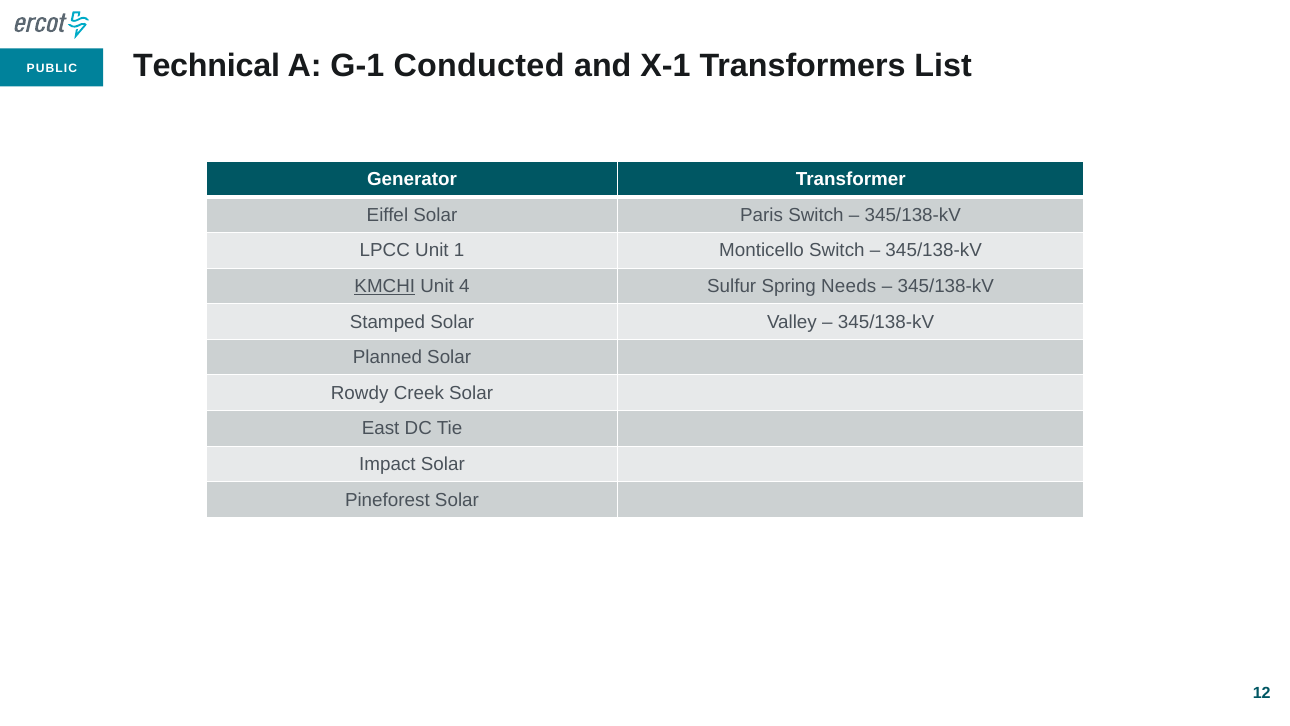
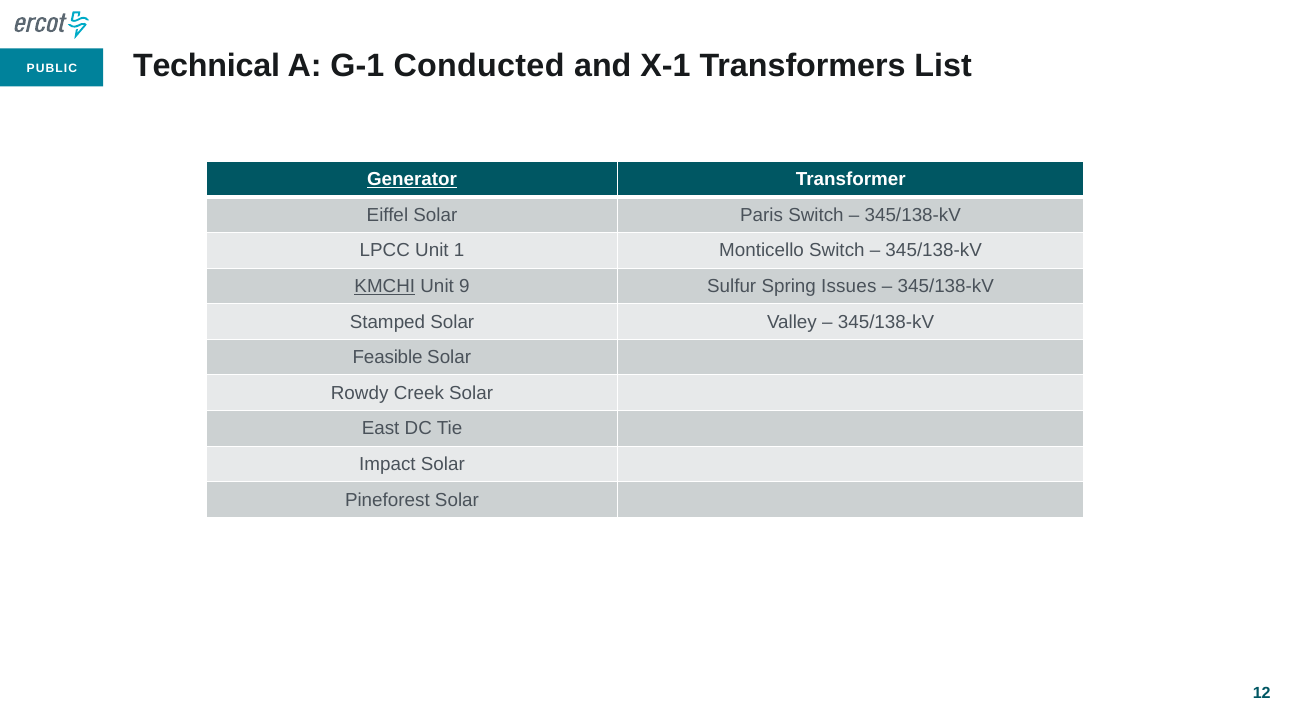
Generator underline: none -> present
4: 4 -> 9
Needs: Needs -> Issues
Planned: Planned -> Feasible
